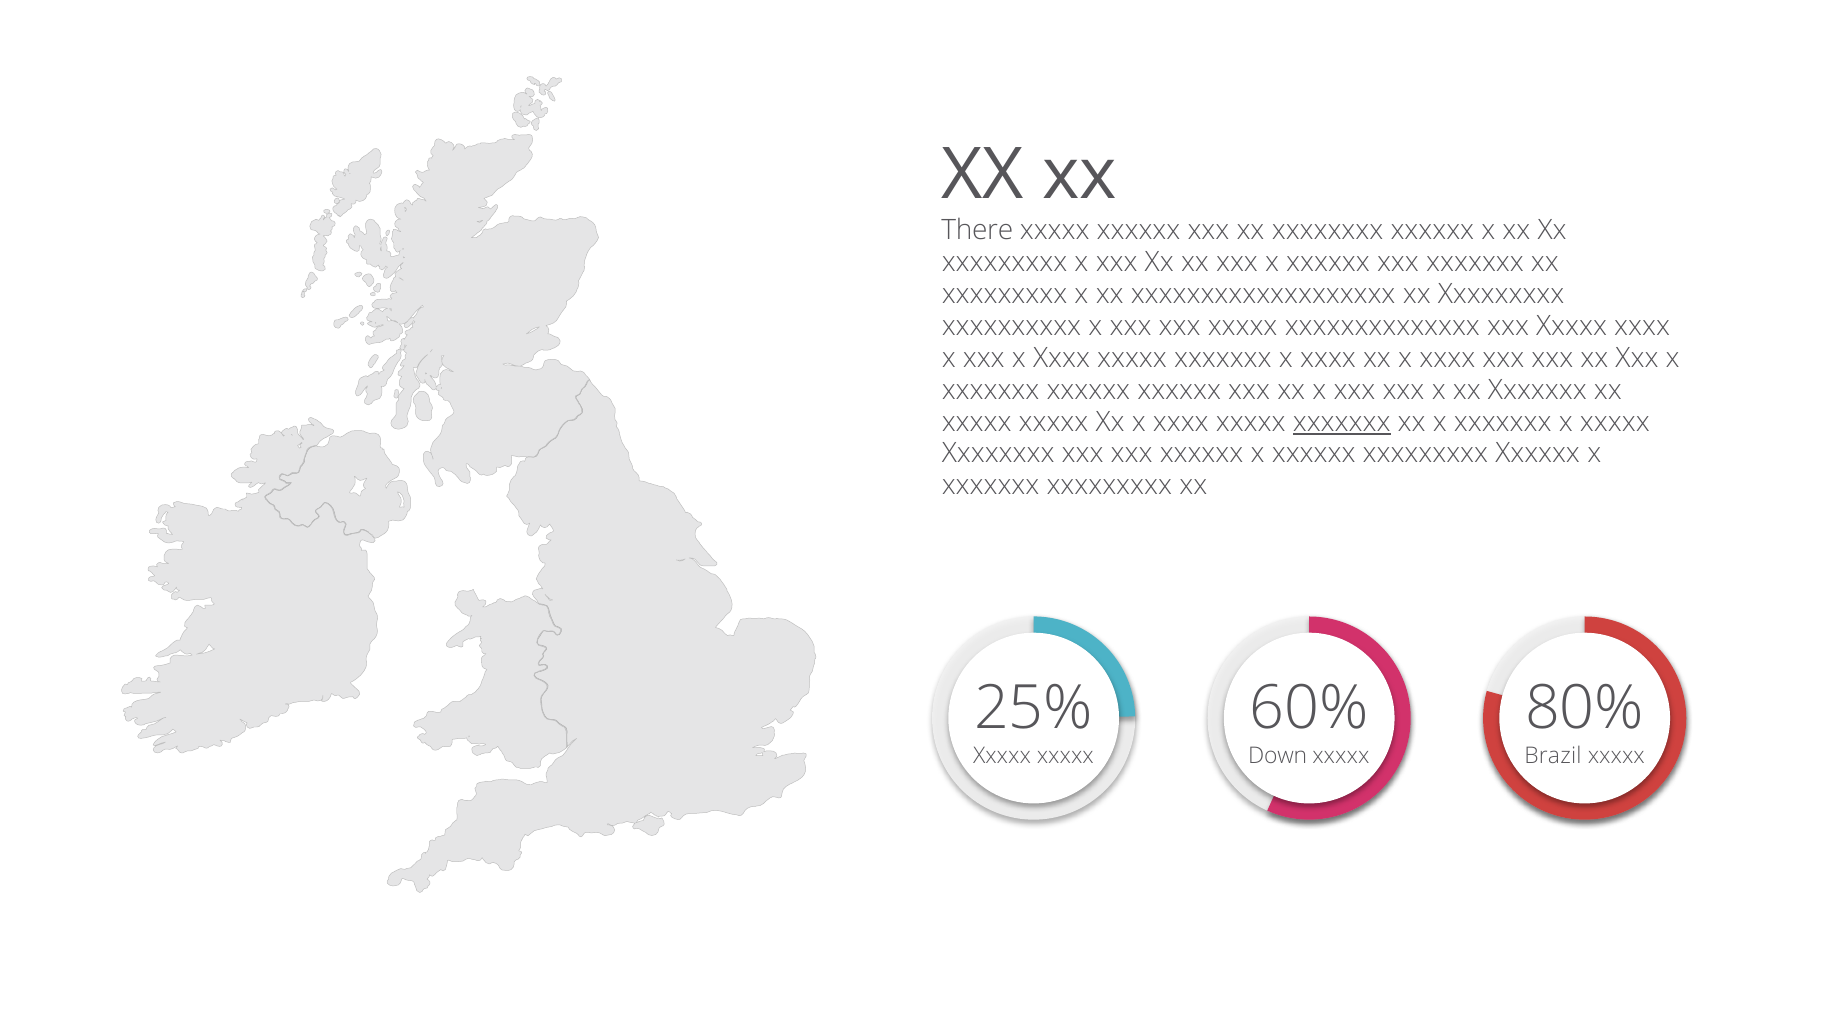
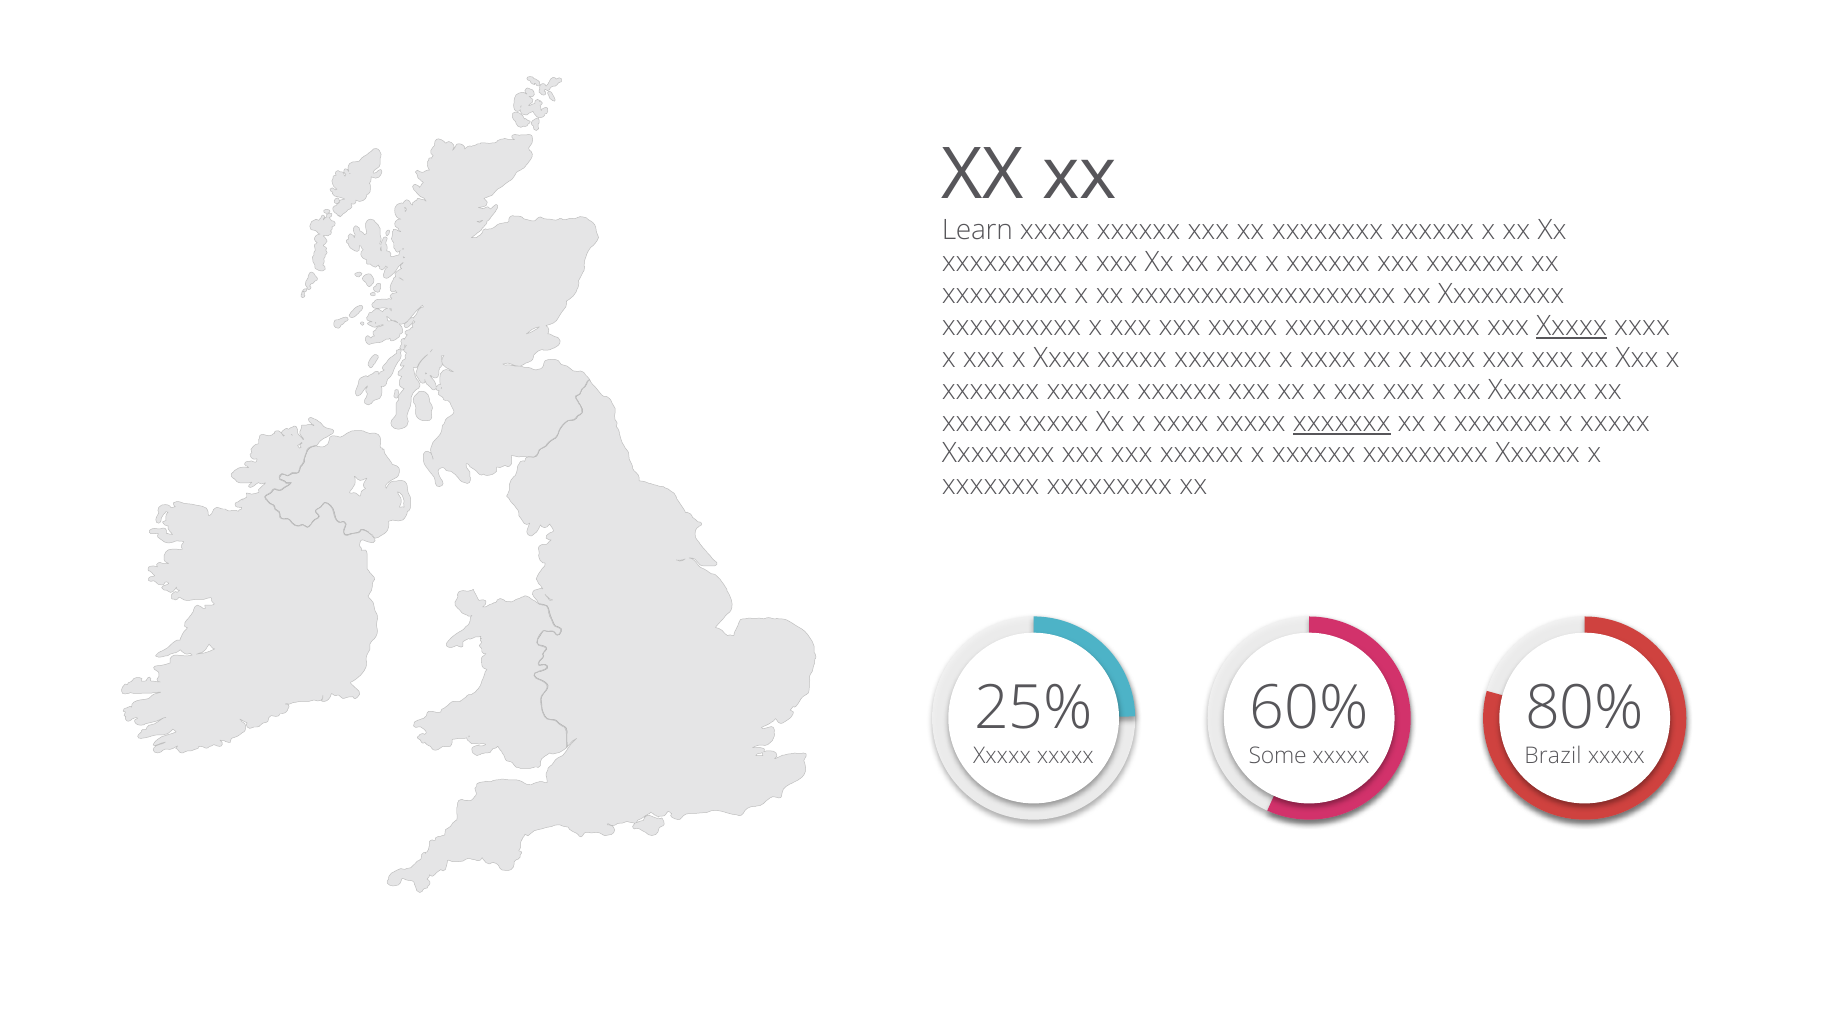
There: There -> Learn
Xxxxx at (1572, 326) underline: none -> present
Down: Down -> Some
